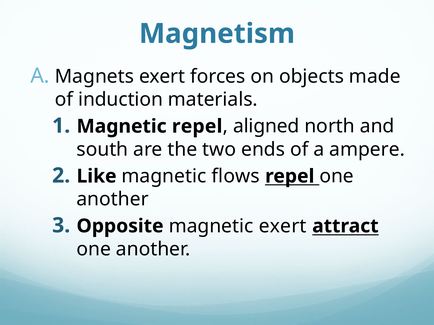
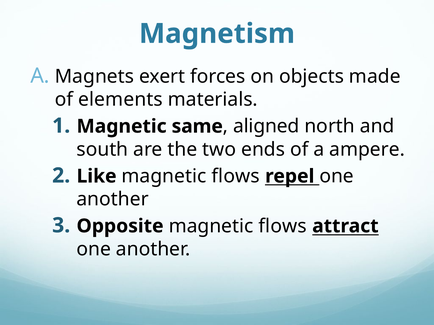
induction: induction -> elements
Magnetic repel: repel -> same
Opposite magnetic exert: exert -> flows
